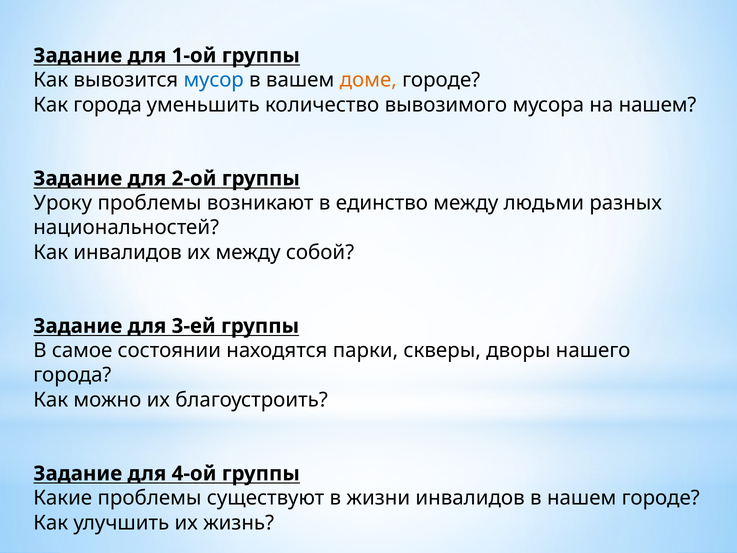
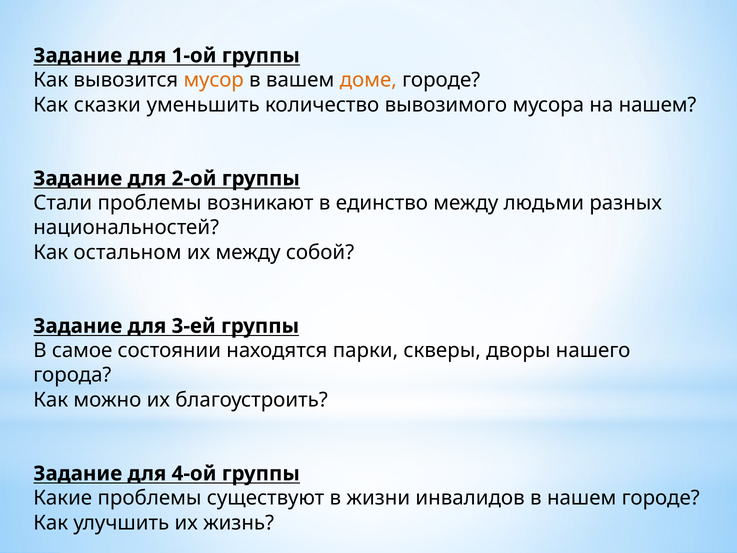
мусор colour: blue -> orange
Как города: города -> сказки
Уроку: Уроку -> Стали
Как инвалидов: инвалидов -> остальном
